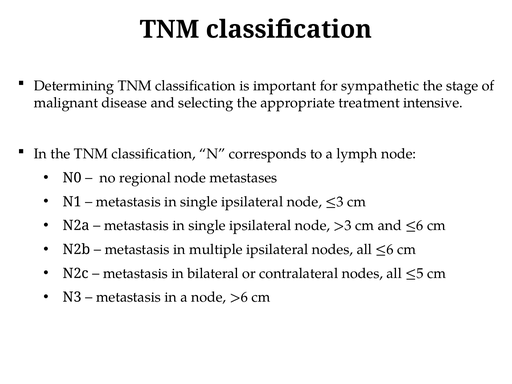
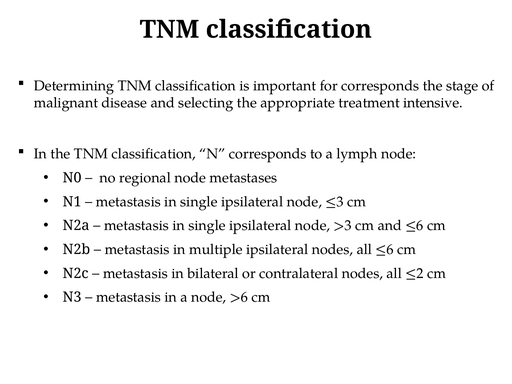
for sympathetic: sympathetic -> corresponds
≤5: ≤5 -> ≤2
